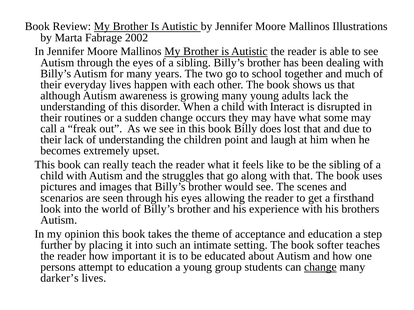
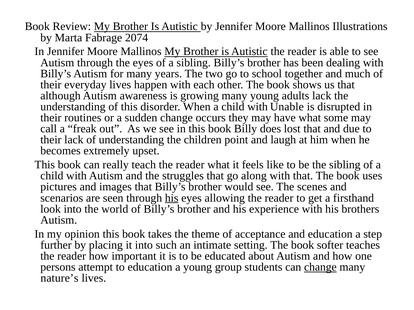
2002: 2002 -> 2074
Interact: Interact -> Unable
his at (172, 198) underline: none -> present
darker’s: darker’s -> nature’s
